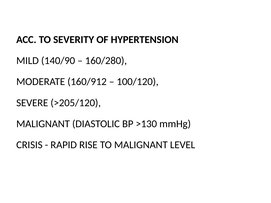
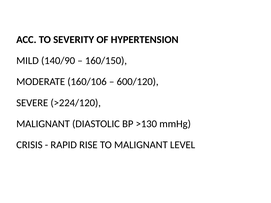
160/280: 160/280 -> 160/150
160/912: 160/912 -> 160/106
100/120: 100/120 -> 600/120
>205/120: >205/120 -> >224/120
